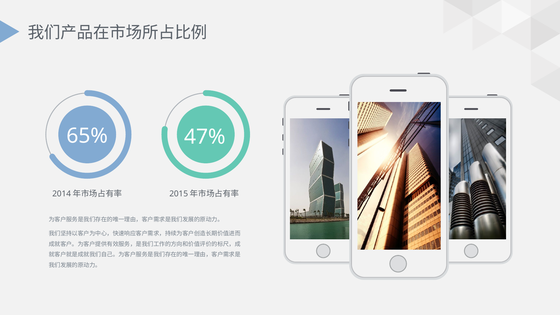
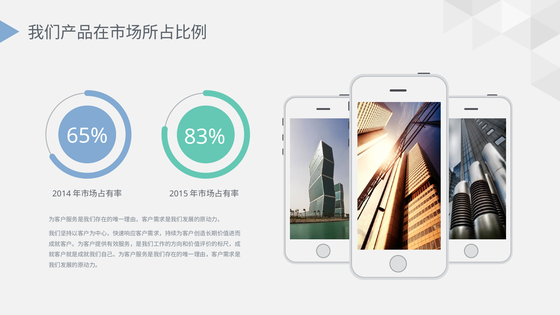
47%: 47% -> 83%
